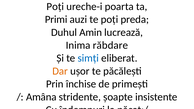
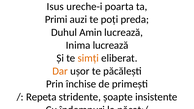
Poți at (55, 6): Poți -> Isus
Inima răbdare: răbdare -> lucrează
simți colour: blue -> orange
Amâna: Amâna -> Repeta
